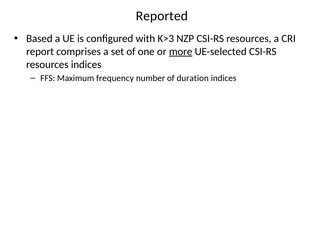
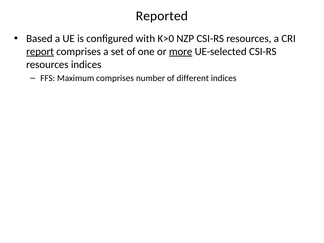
K>3: K>3 -> K>0
report underline: none -> present
Maximum frequency: frequency -> comprises
duration: duration -> different
